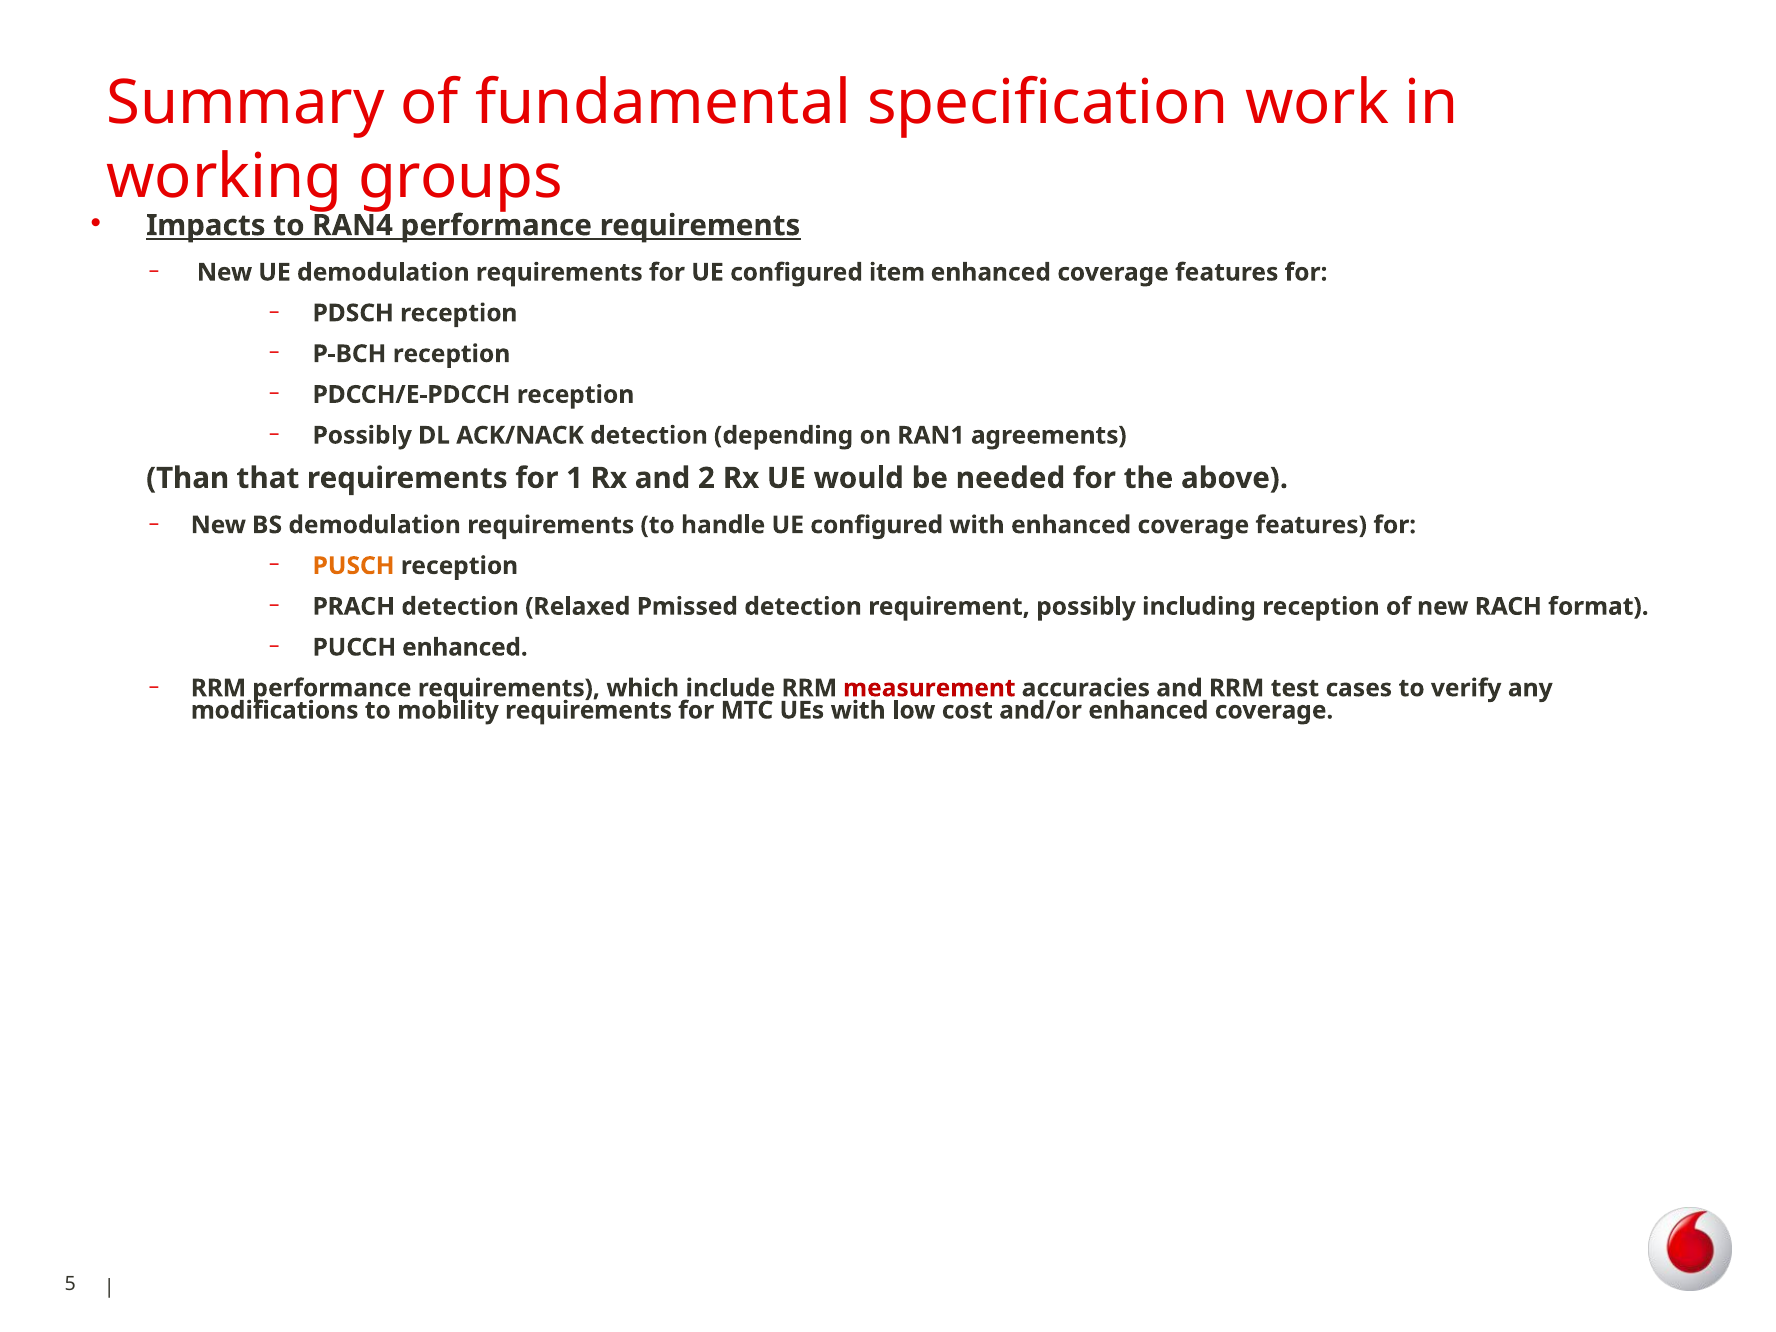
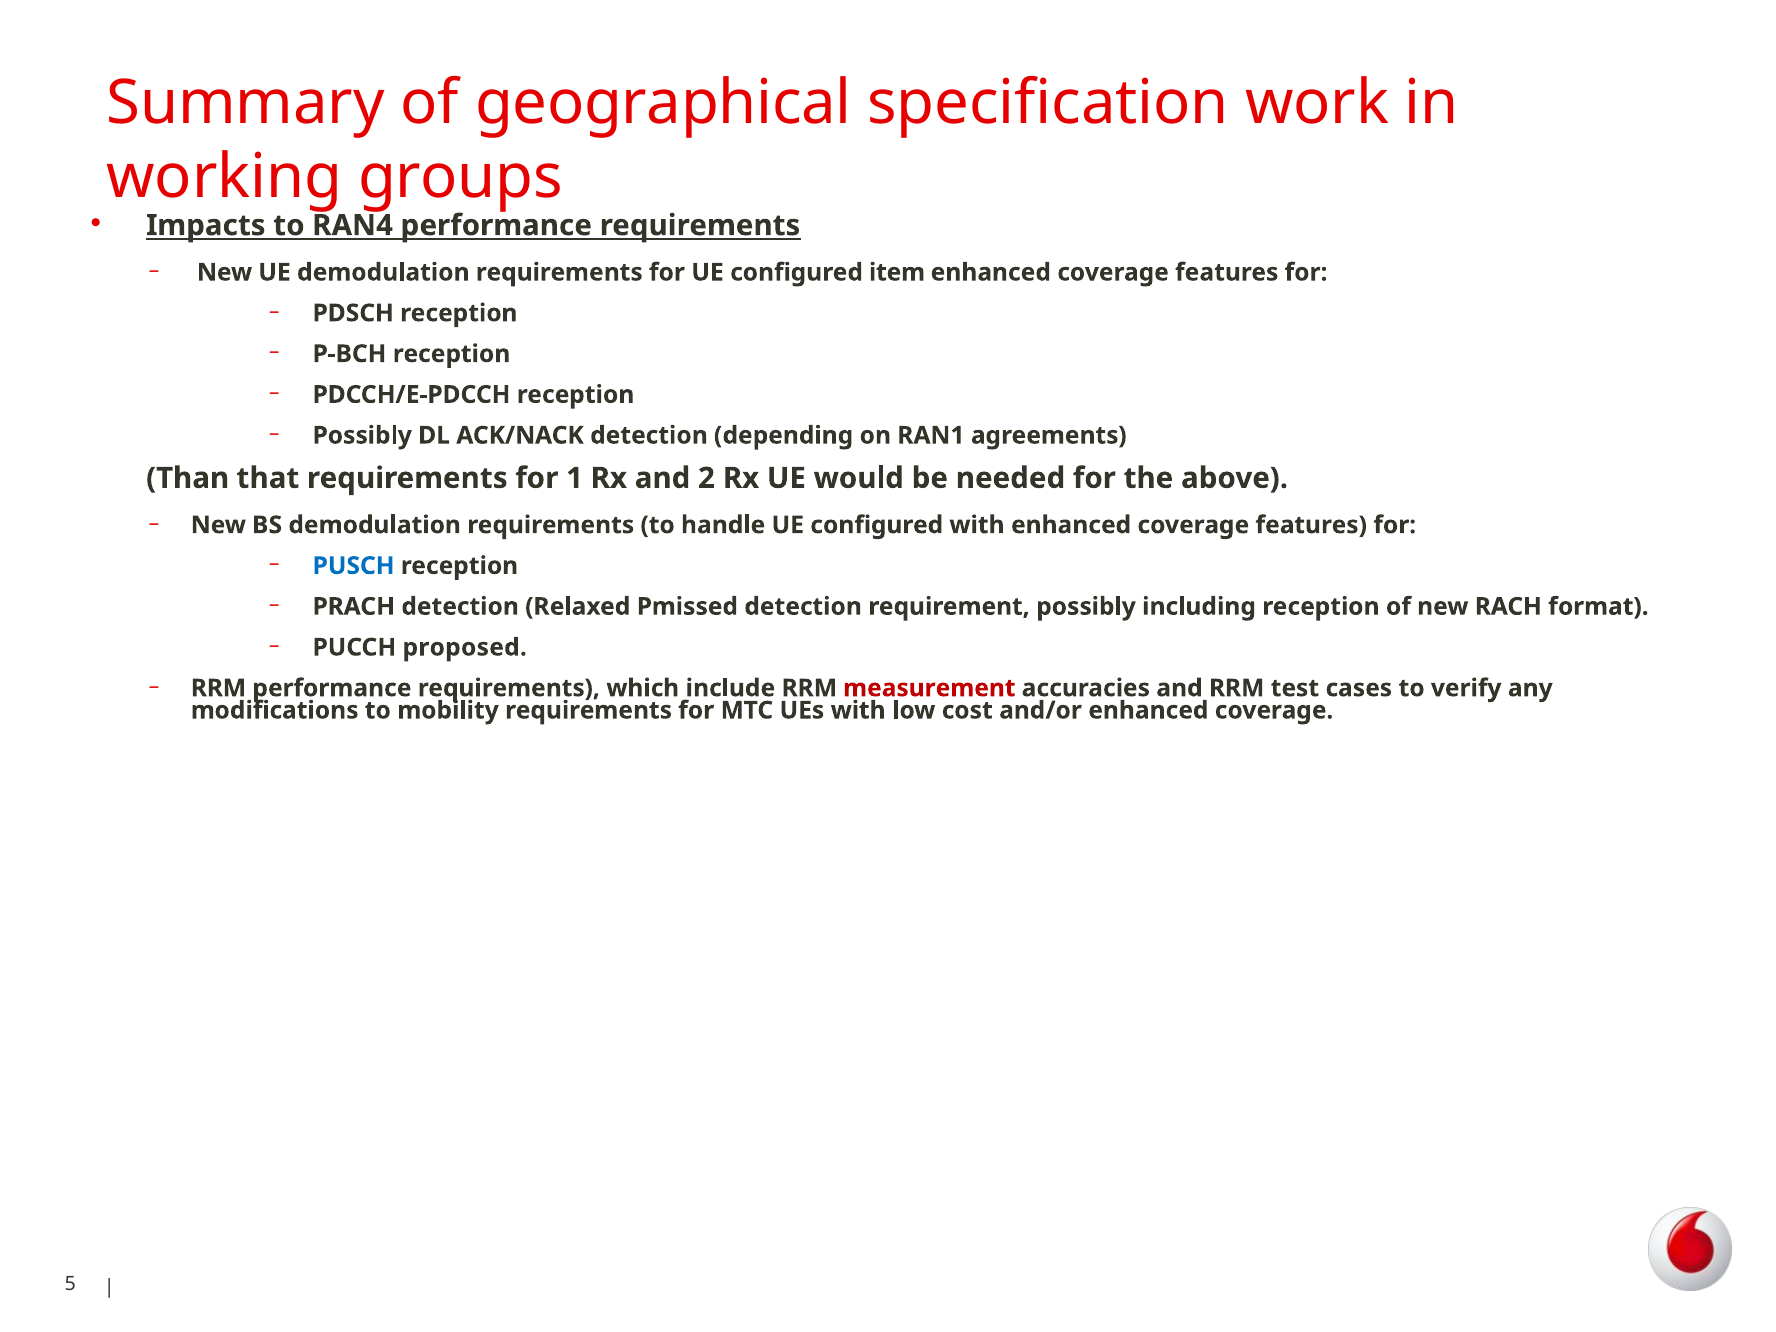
fundamental: fundamental -> geographical
PUSCH colour: orange -> blue
PUCCH enhanced: enhanced -> proposed
